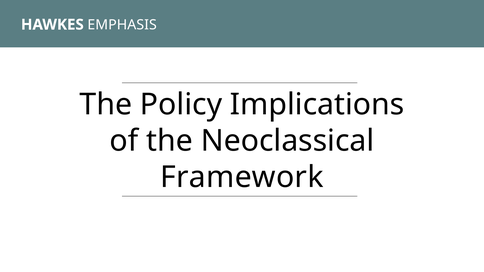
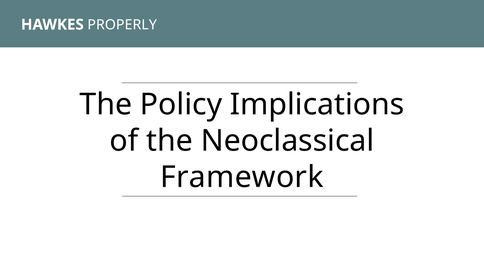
EMPHASIS: EMPHASIS -> PROPERLY
